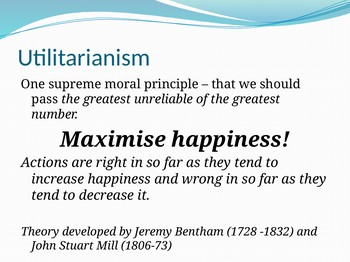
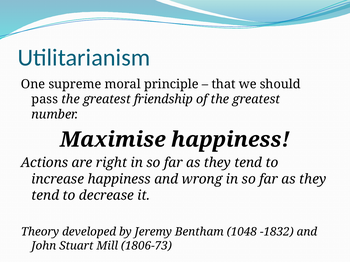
unreliable: unreliable -> friendship
1728: 1728 -> 1048
